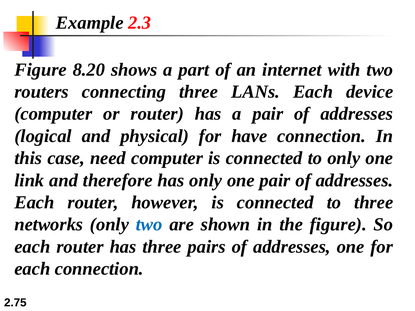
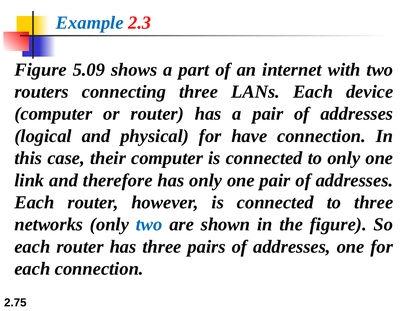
Example colour: black -> blue
8.20: 8.20 -> 5.09
need: need -> their
